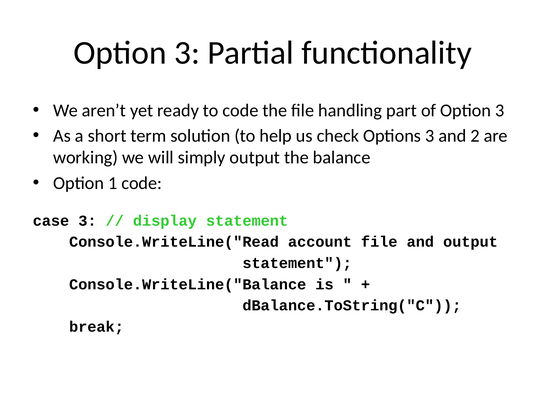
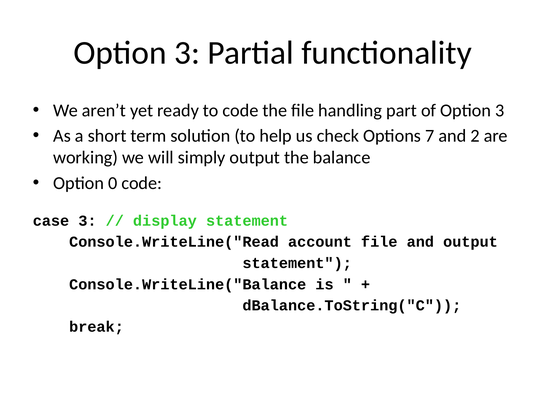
Options 3: 3 -> 7
1: 1 -> 0
